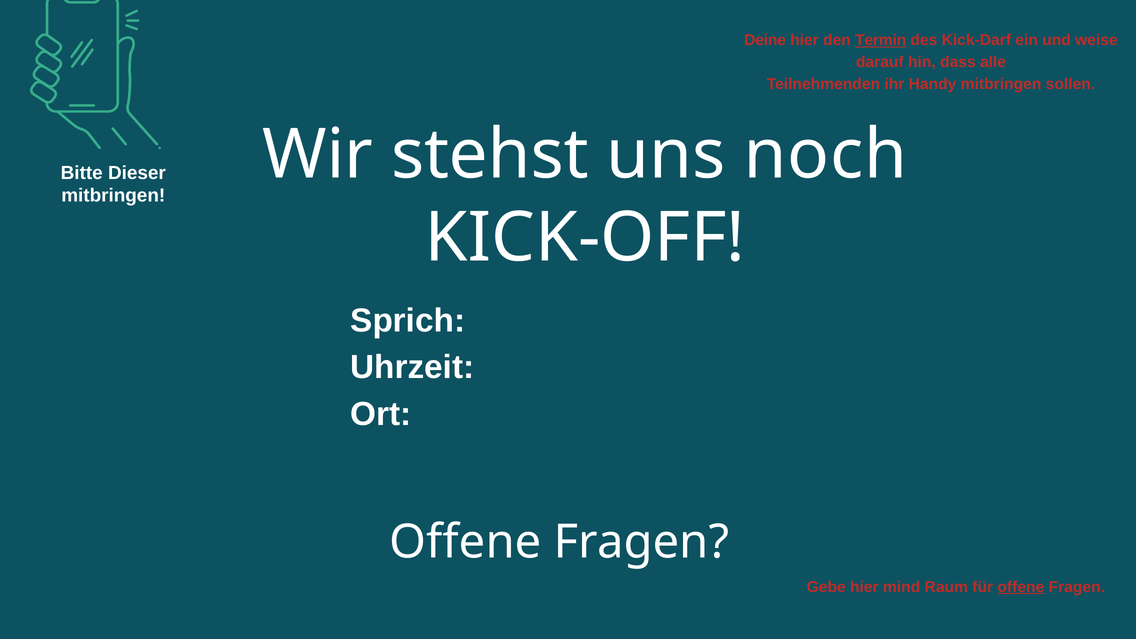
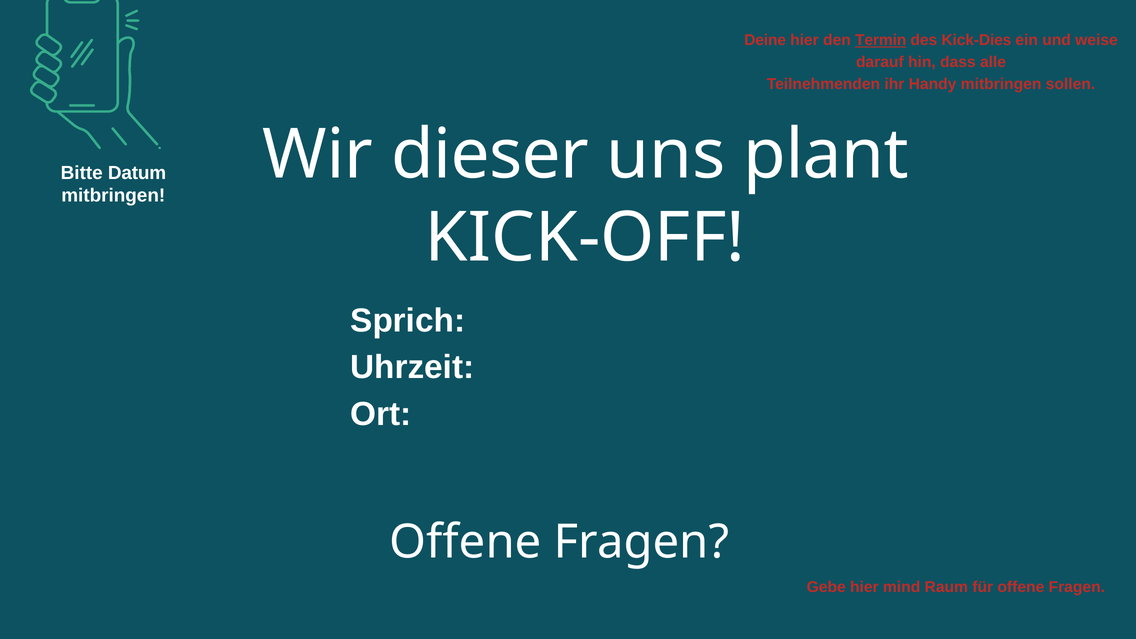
Kick-Darf: Kick-Darf -> Kick-Dies
stehst: stehst -> dieser
noch: noch -> plant
Dieser: Dieser -> Datum
offene at (1021, 587) underline: present -> none
